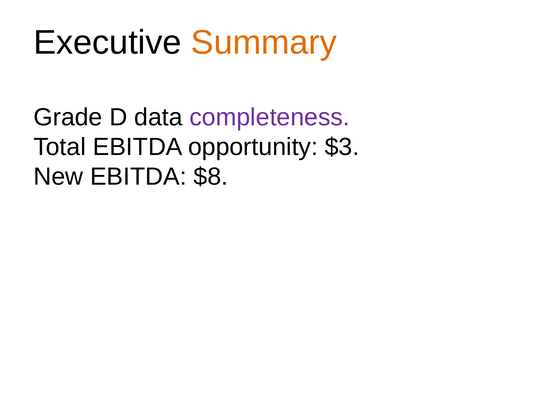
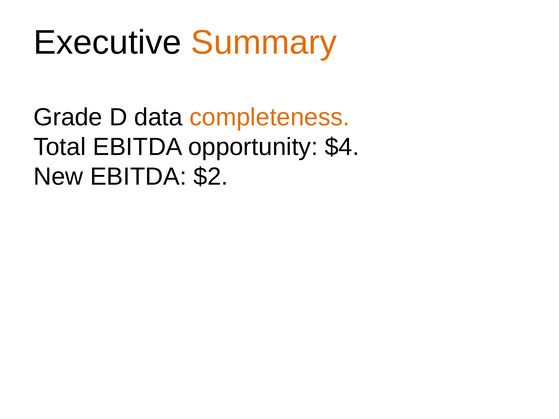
completeness colour: purple -> orange
$3: $3 -> $4
$8: $8 -> $2
